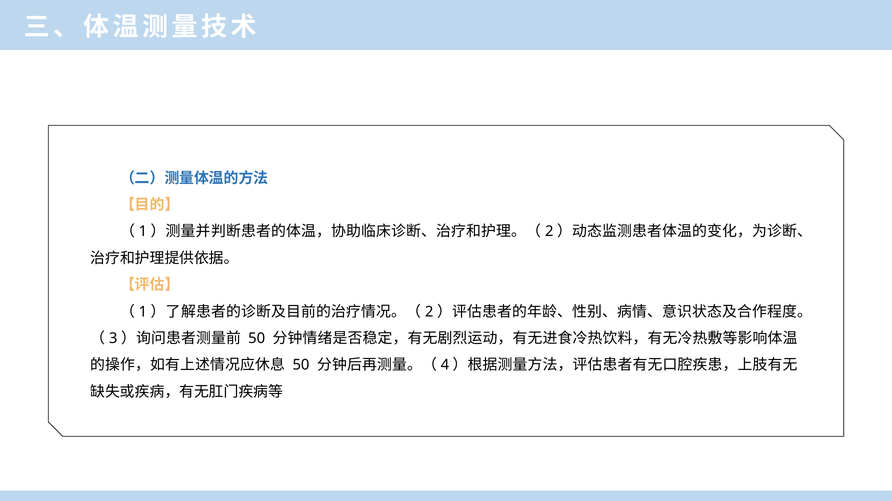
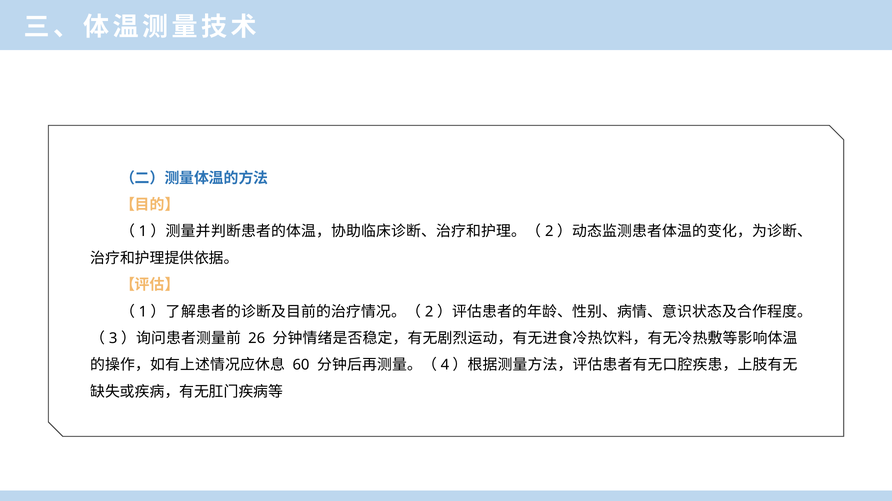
50 at (257, 339): 50 -> 26
50 at (301, 366): 50 -> 60
